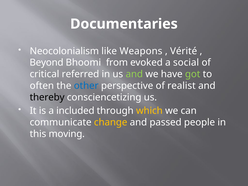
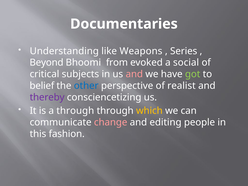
Neocolonialism: Neocolonialism -> Understanding
Vérité: Vérité -> Series
referred: referred -> subjects
and at (134, 74) colour: light green -> pink
often: often -> belief
thereby colour: black -> purple
a included: included -> through
change colour: yellow -> pink
passed: passed -> editing
moving: moving -> fashion
